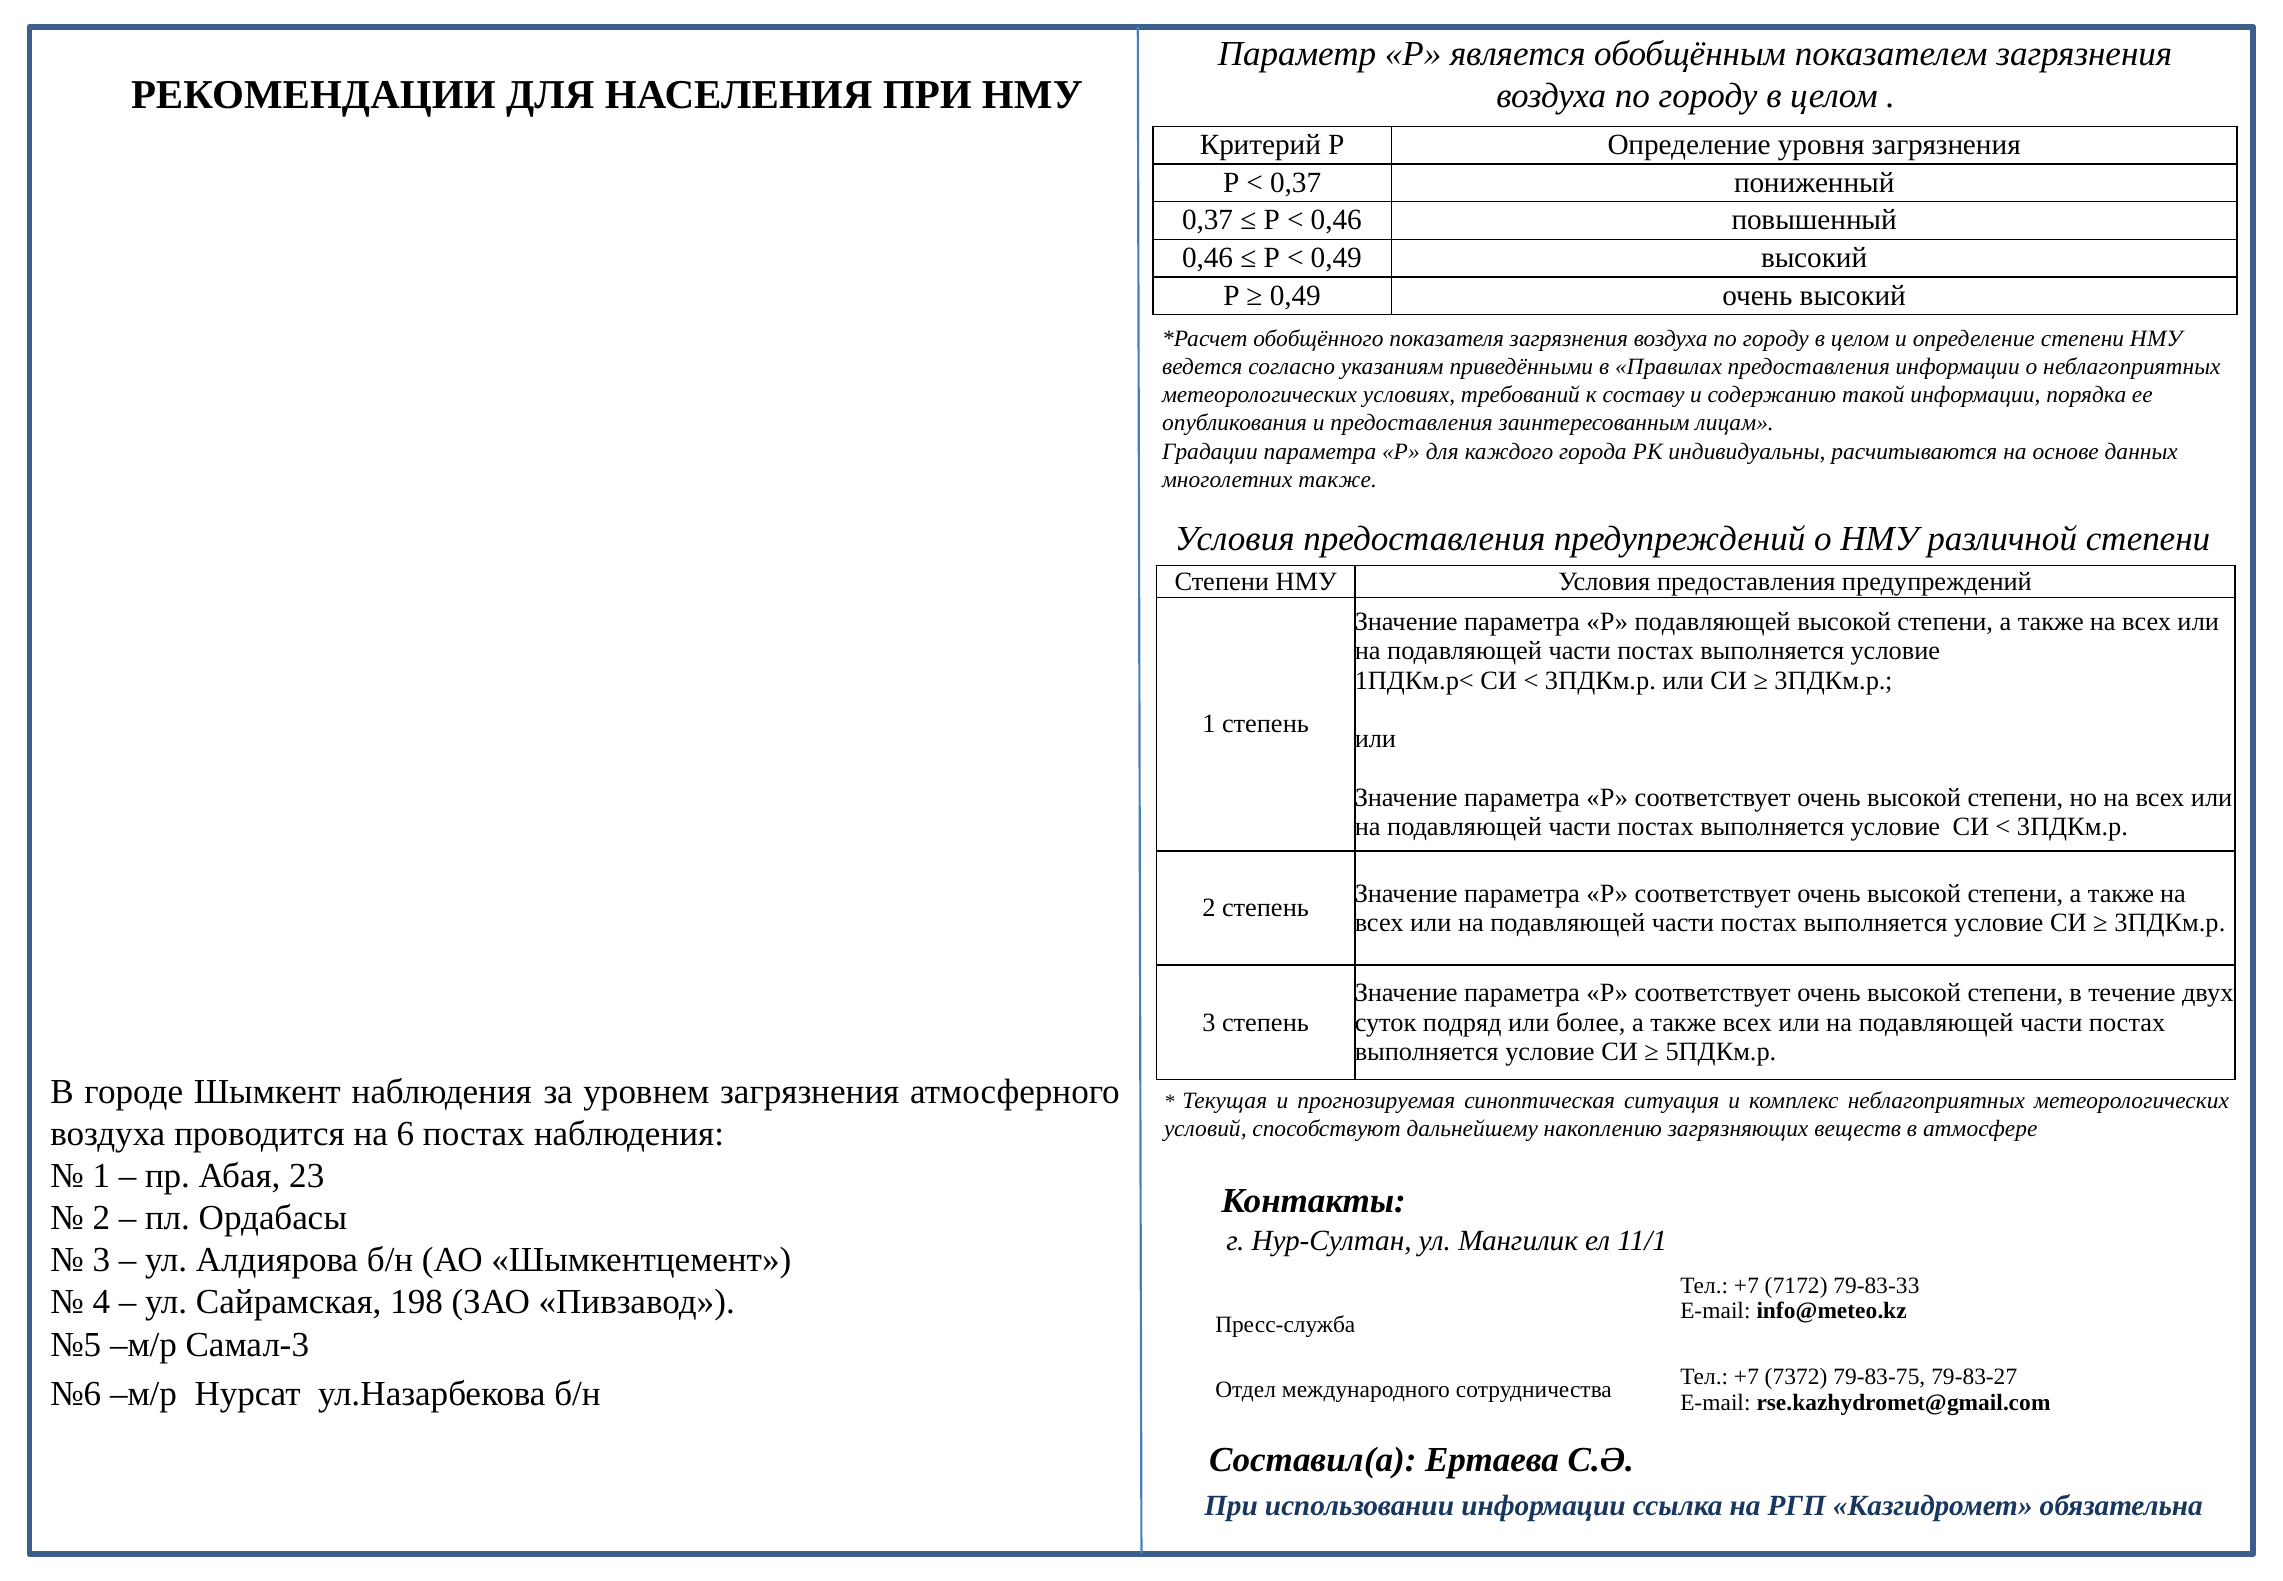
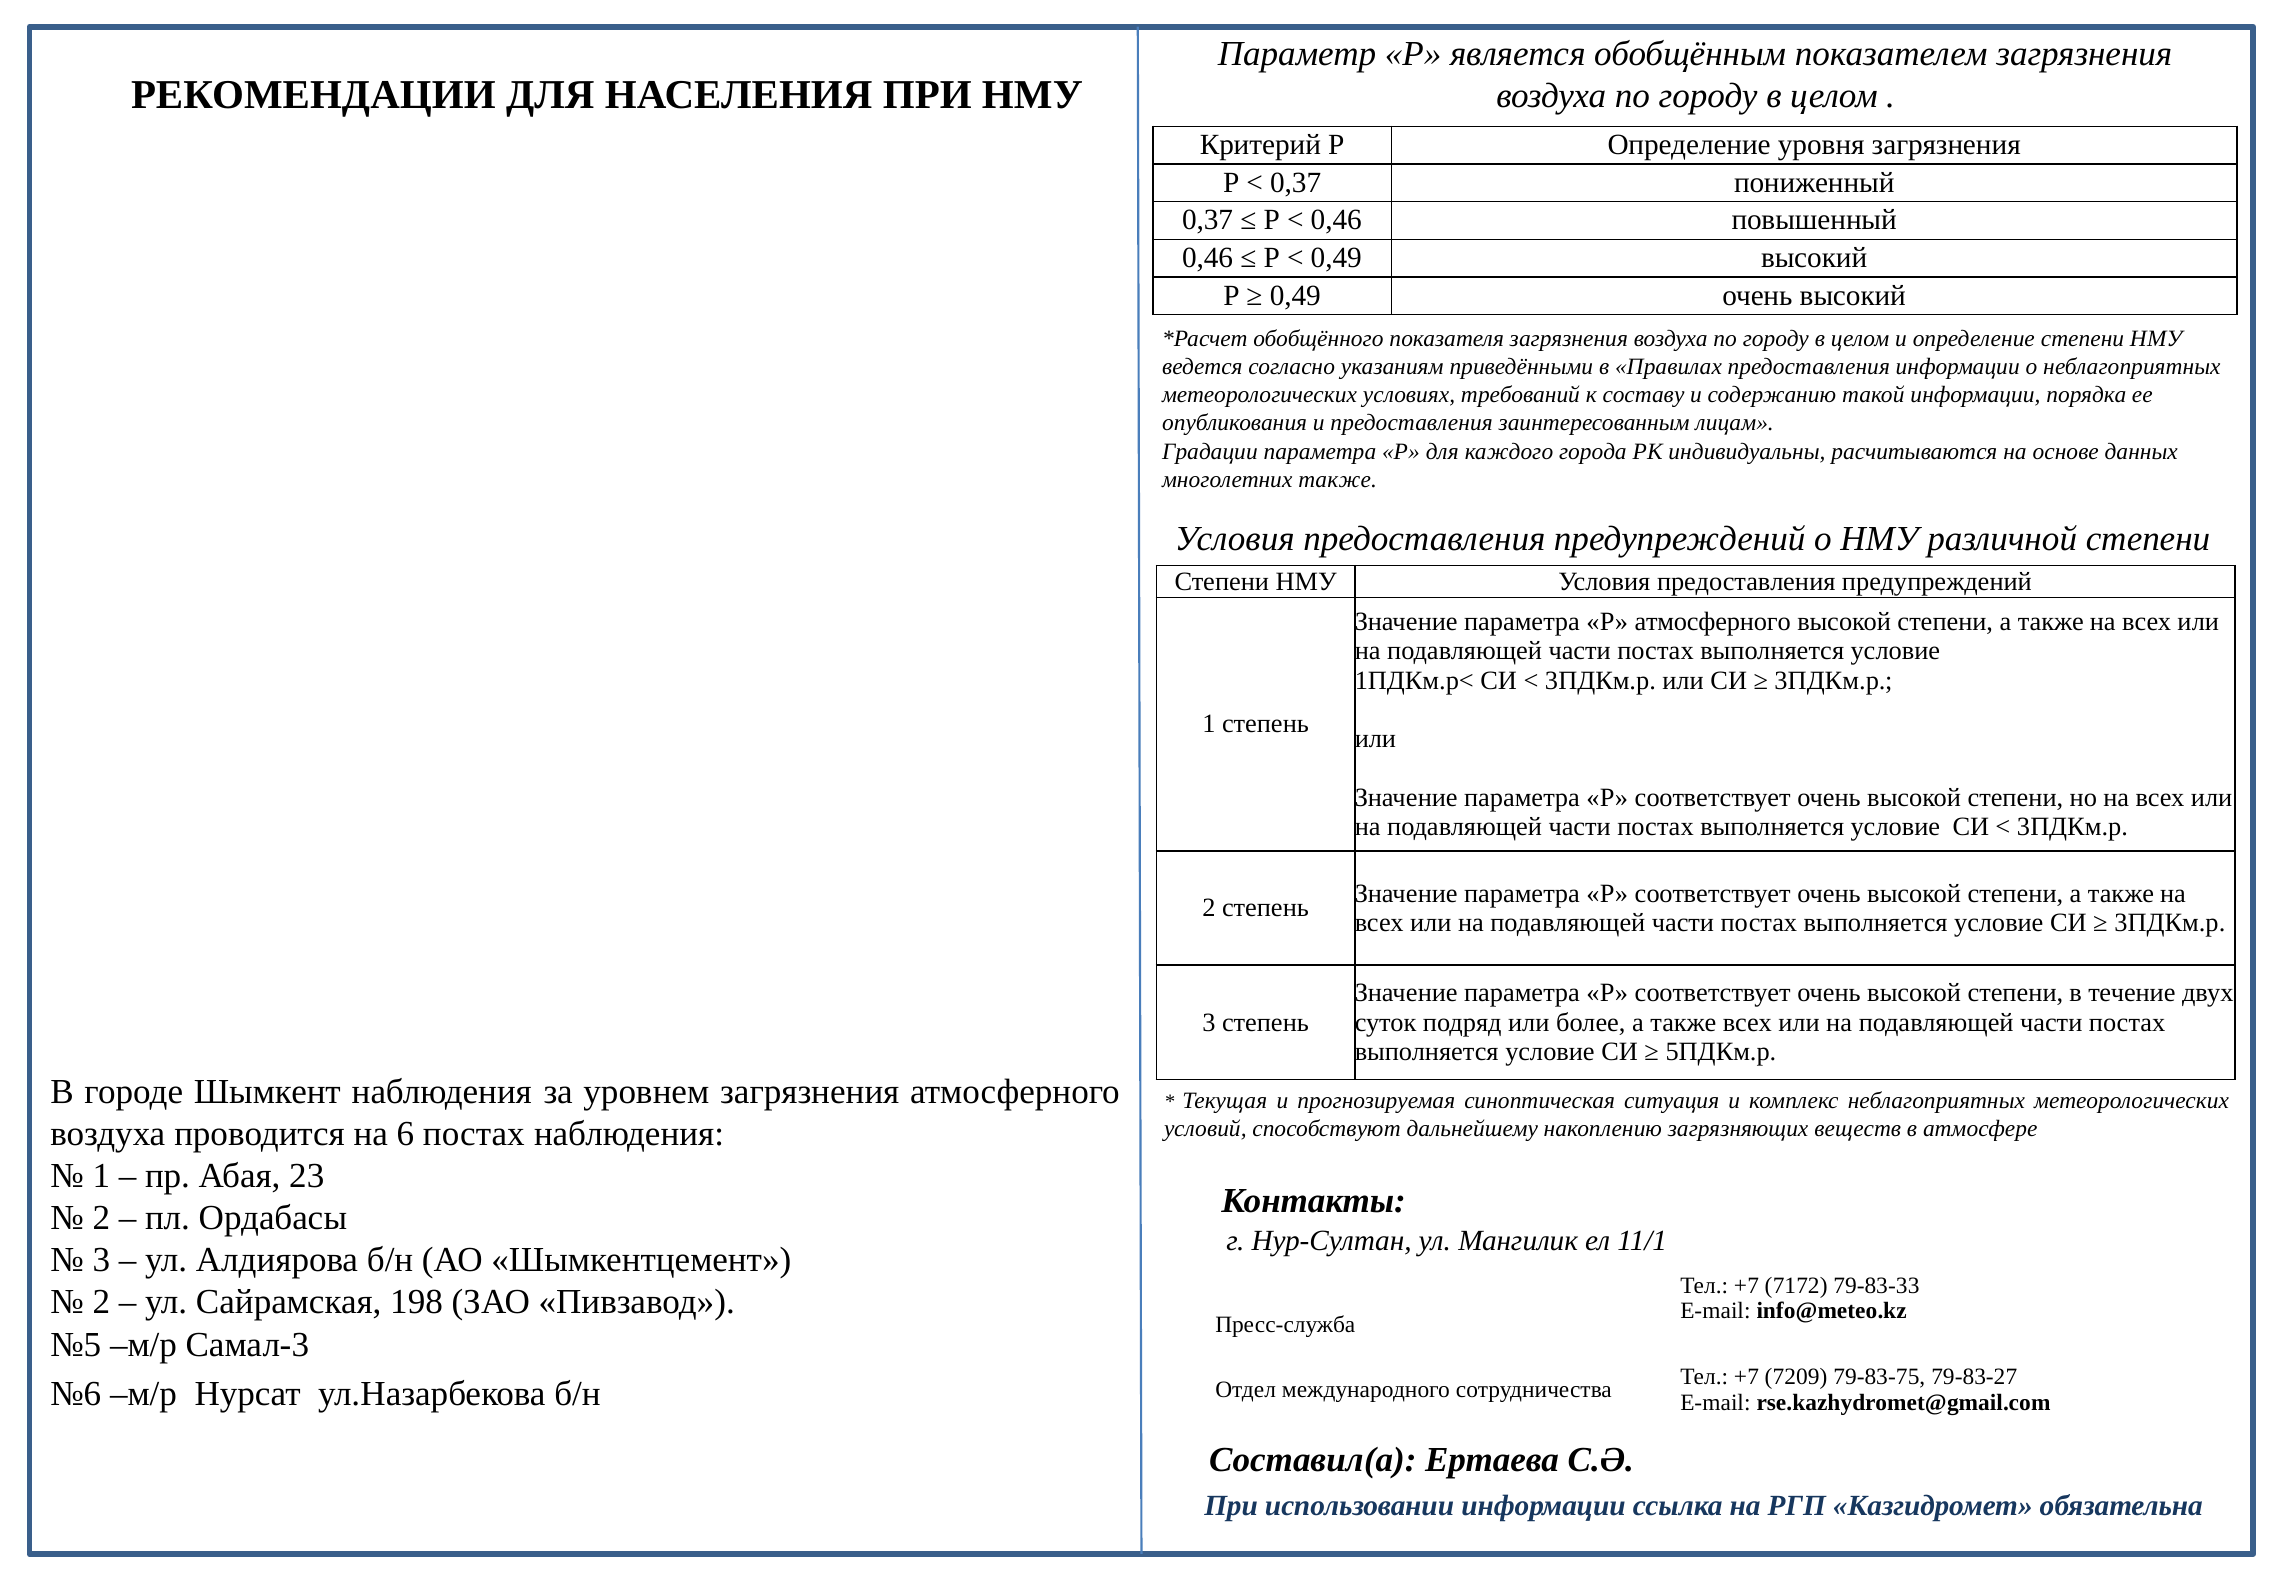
Р подавляющей: подавляющей -> атмосферного
4 at (101, 1302): 4 -> 2
7372: 7372 -> 7209
